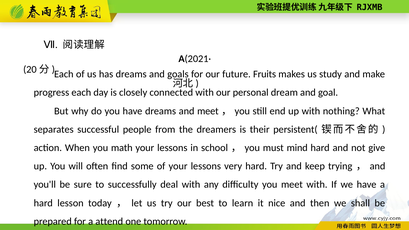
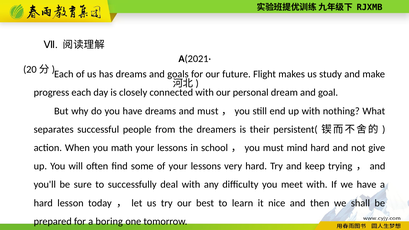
Fruits: Fruits -> Flight
and meet: meet -> must
attend: attend -> boring
